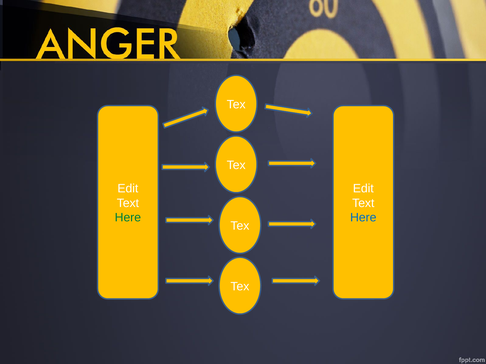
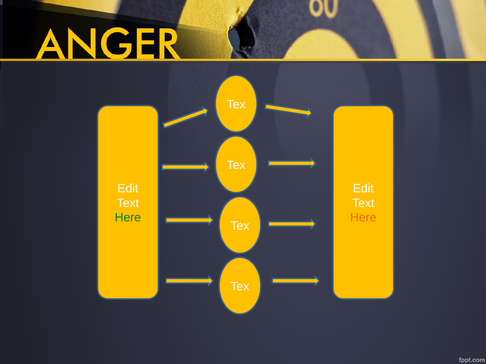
Here at (363, 218) colour: blue -> orange
